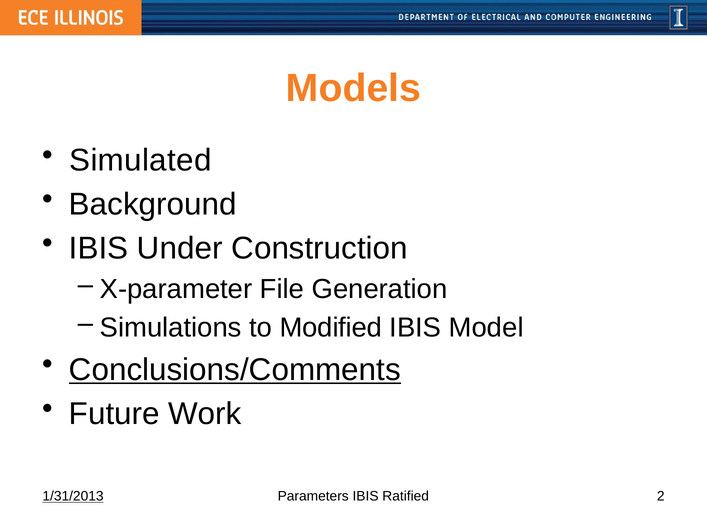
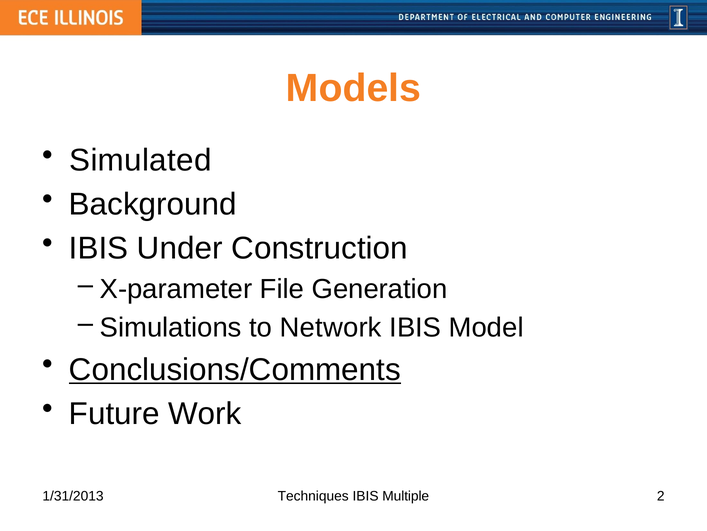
Modified: Modified -> Network
1/31/2013 underline: present -> none
Parameters: Parameters -> Techniques
Ratified: Ratified -> Multiple
